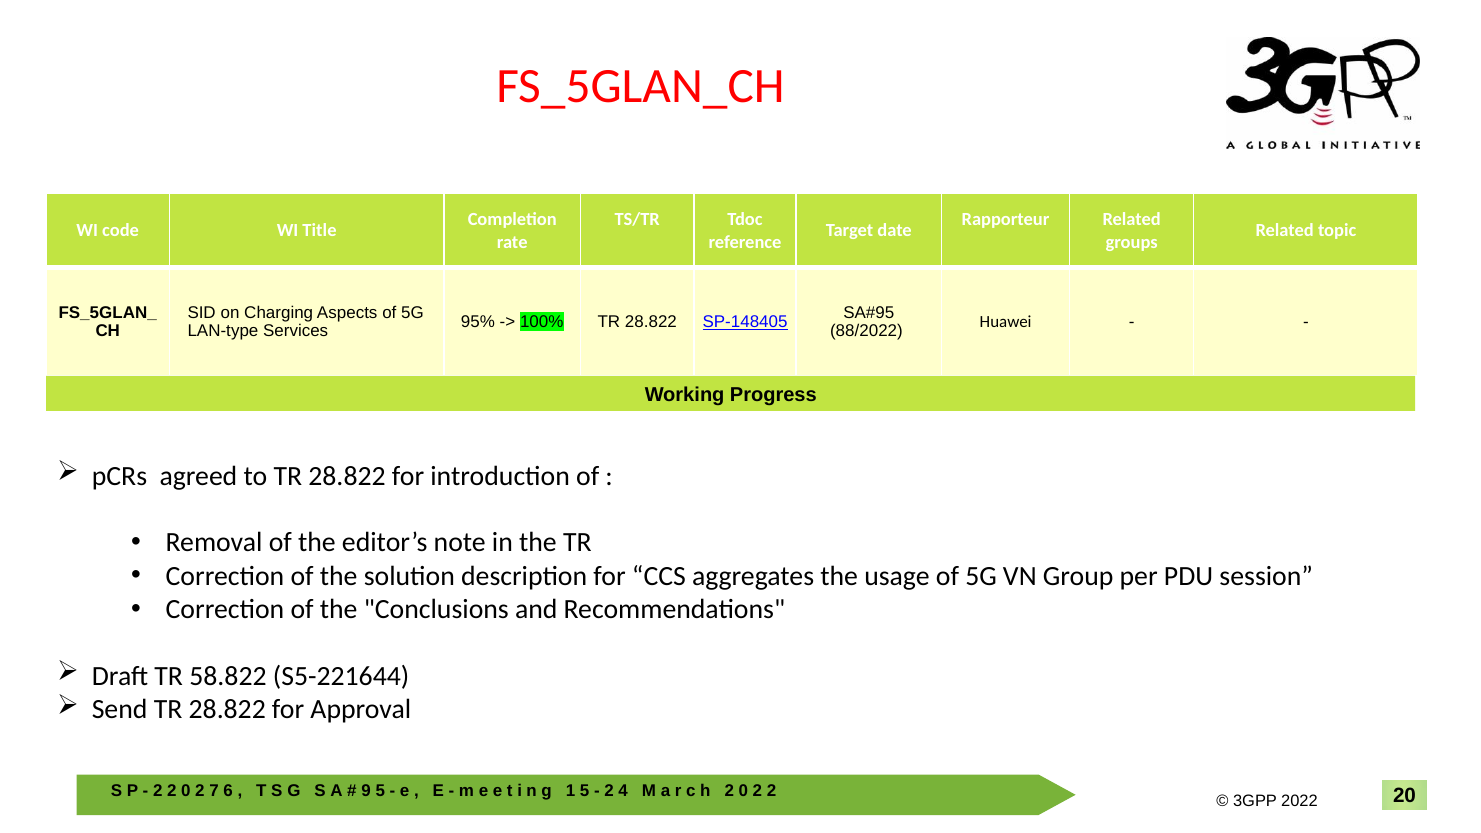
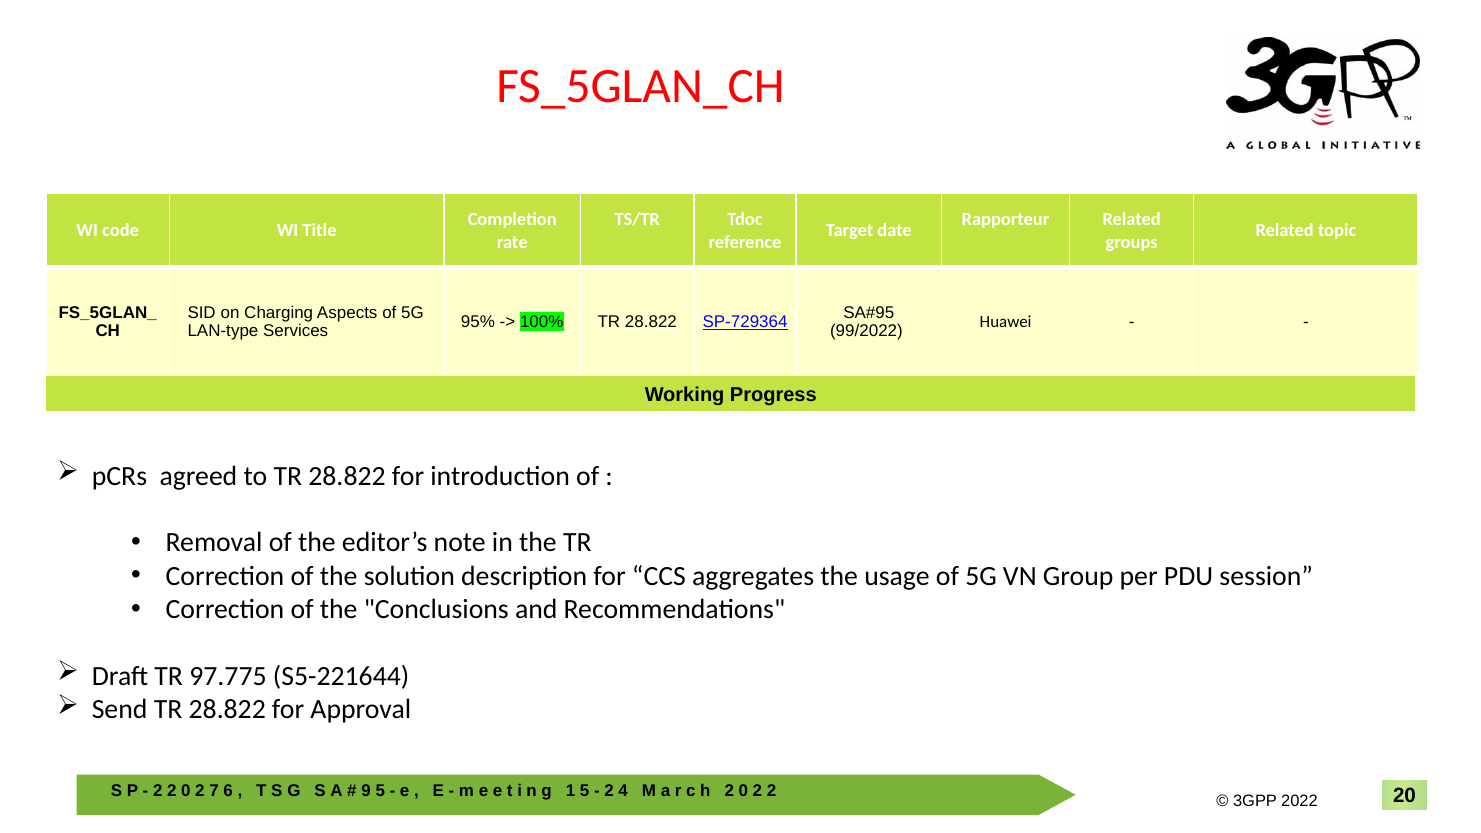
SP-148405: SP-148405 -> SP-729364
88/2022: 88/2022 -> 99/2022
58.822: 58.822 -> 97.775
